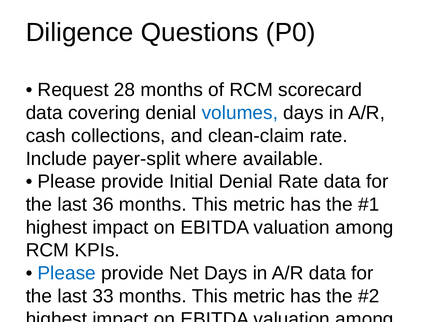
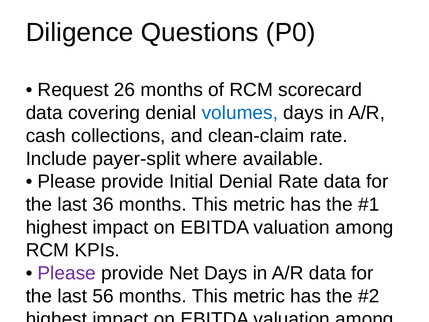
28: 28 -> 26
Please at (67, 273) colour: blue -> purple
33: 33 -> 56
